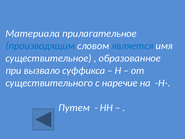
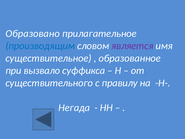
Материала: Материала -> Образовано
является colour: blue -> purple
наречие: наречие -> правилу
Путем: Путем -> Негада
